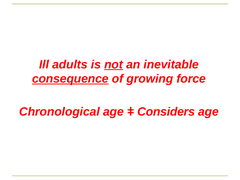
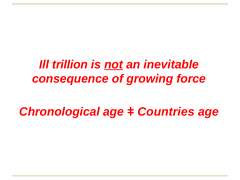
adults: adults -> trillion
consequence underline: present -> none
Considers: Considers -> Countries
